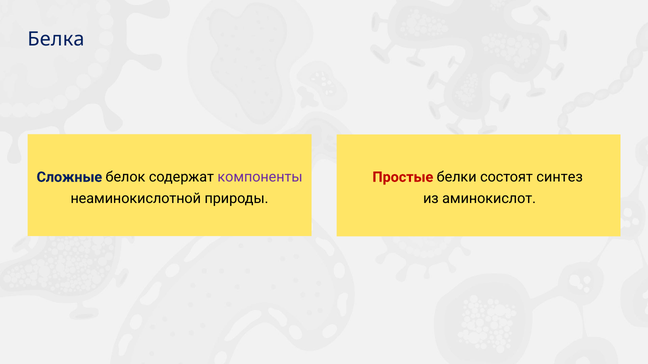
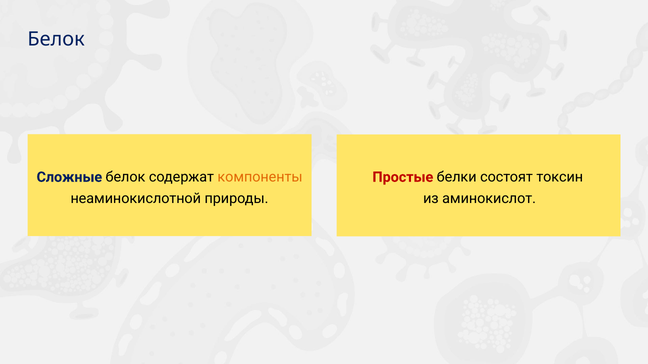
Белка at (56, 39): Белка -> Белок
компоненты colour: purple -> orange
синтез: синтез -> токсин
